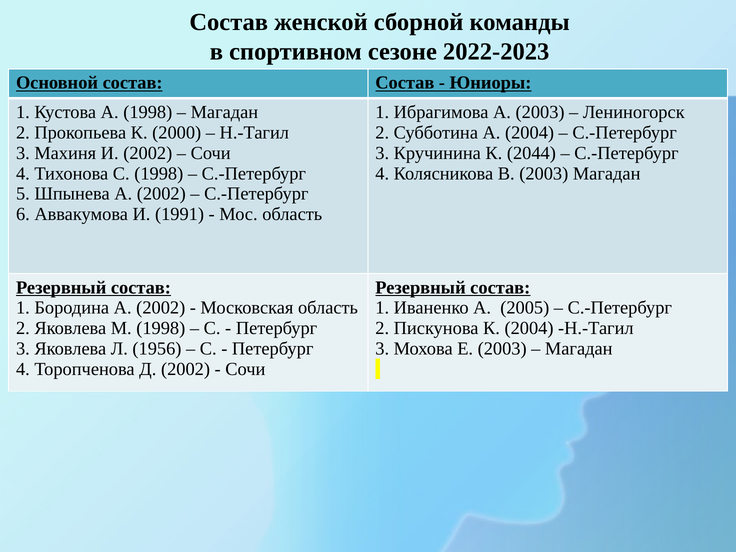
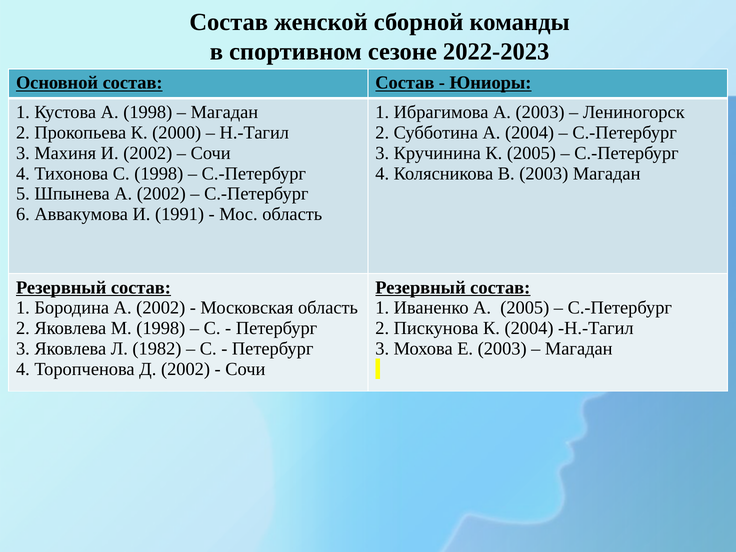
К 2044: 2044 -> 2005
1956: 1956 -> 1982
